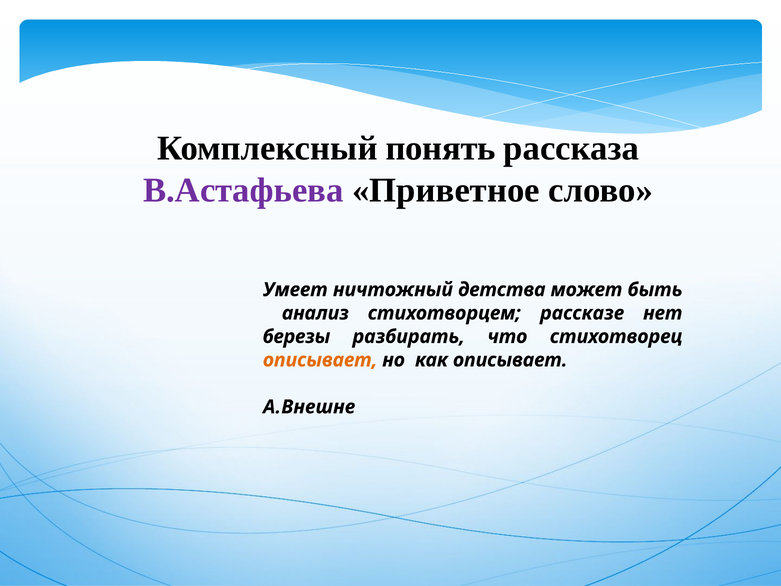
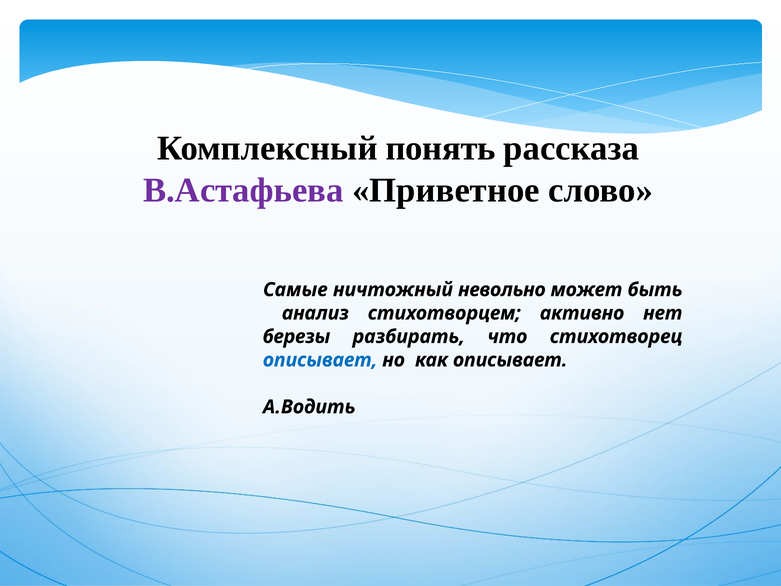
Умеет: Умеет -> Самые
детства: детства -> невольно
рассказе: рассказе -> активно
описывает at (320, 360) colour: orange -> blue
А.Внешне: А.Внешне -> А.Водить
